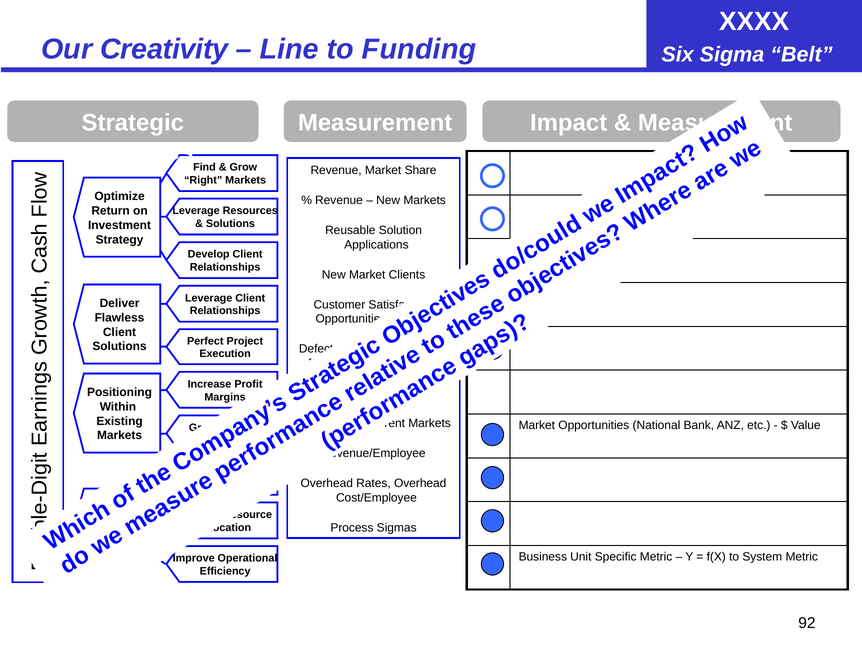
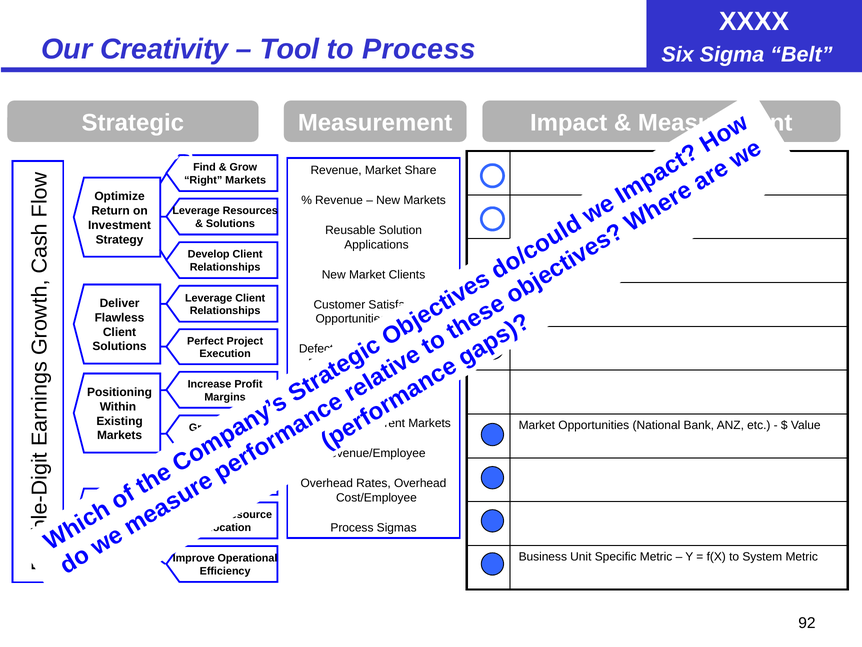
Line: Line -> Tool
to Funding: Funding -> Process
